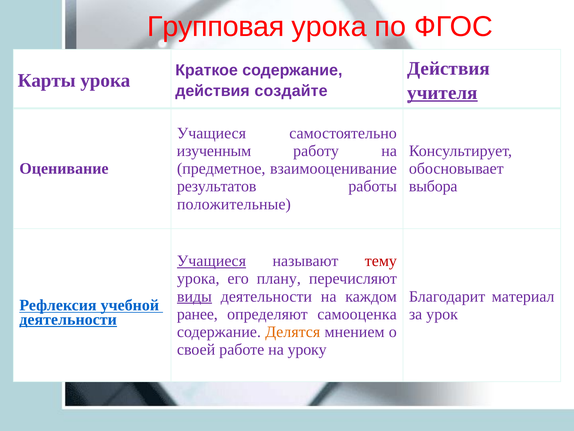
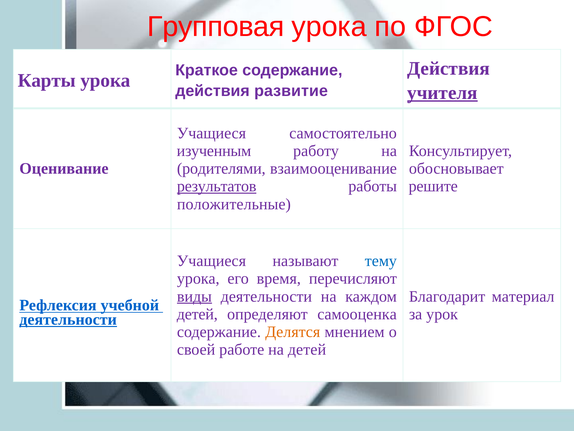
создайте: создайте -> развитие
предметное: предметное -> родителями
результатов underline: none -> present
выбора: выбора -> решите
Учащиеся at (211, 261) underline: present -> none
тему colour: red -> blue
плану: плану -> время
ранее at (197, 314): ранее -> детей
на уроку: уроку -> детей
